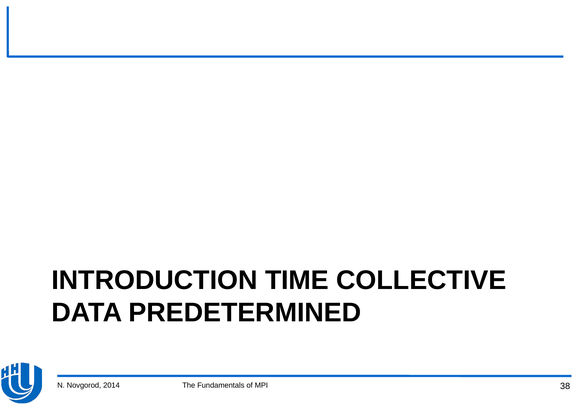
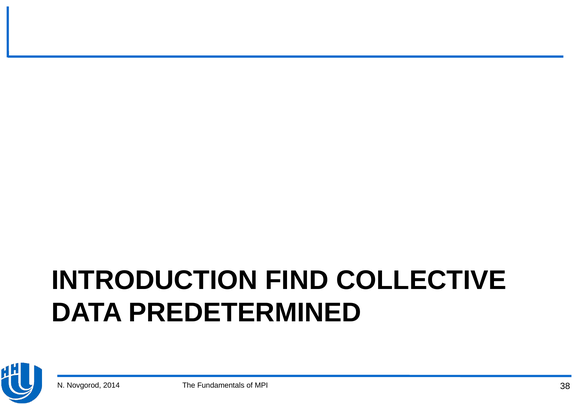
TIME: TIME -> FIND
